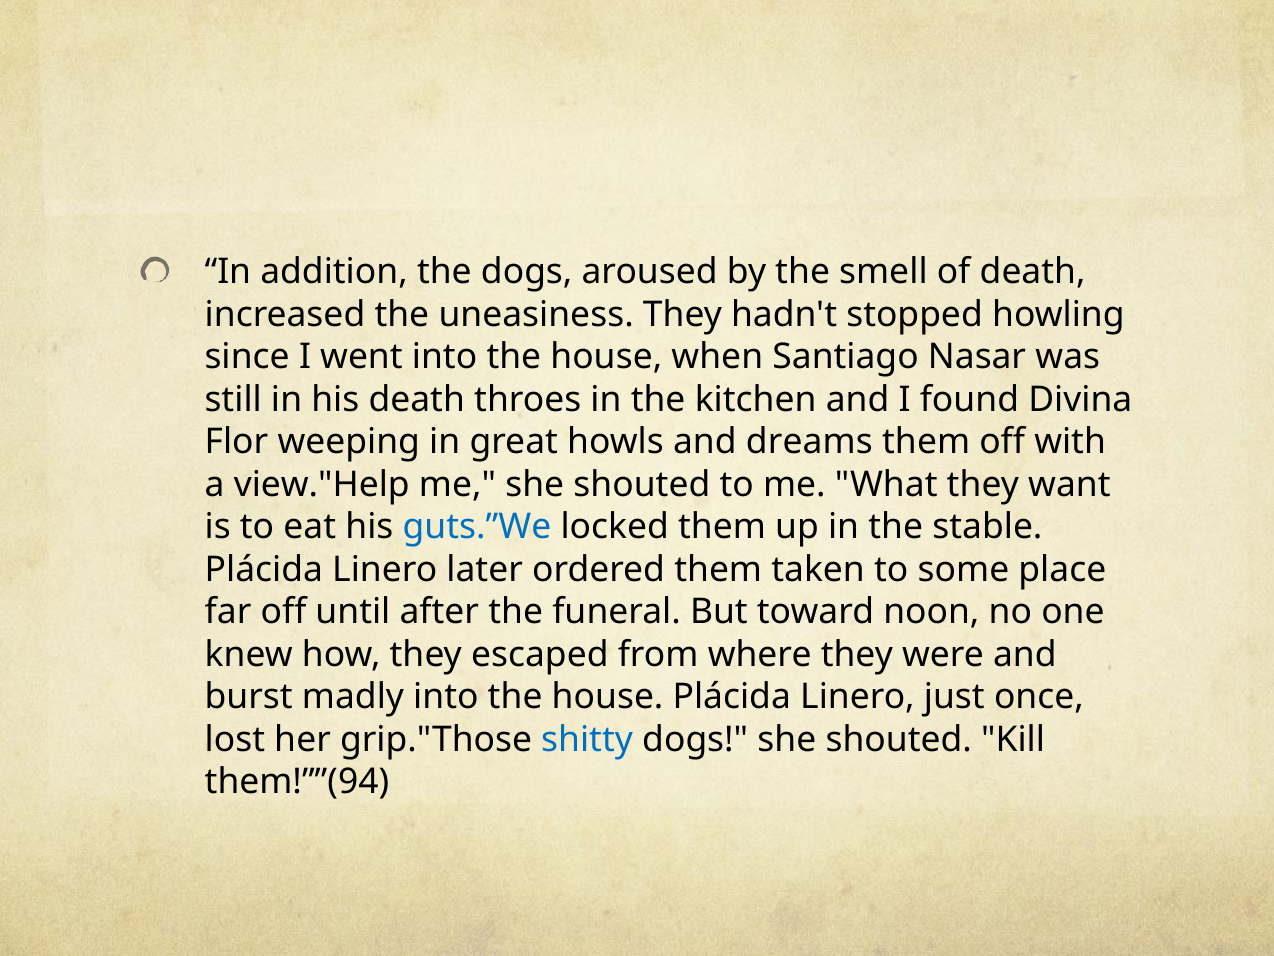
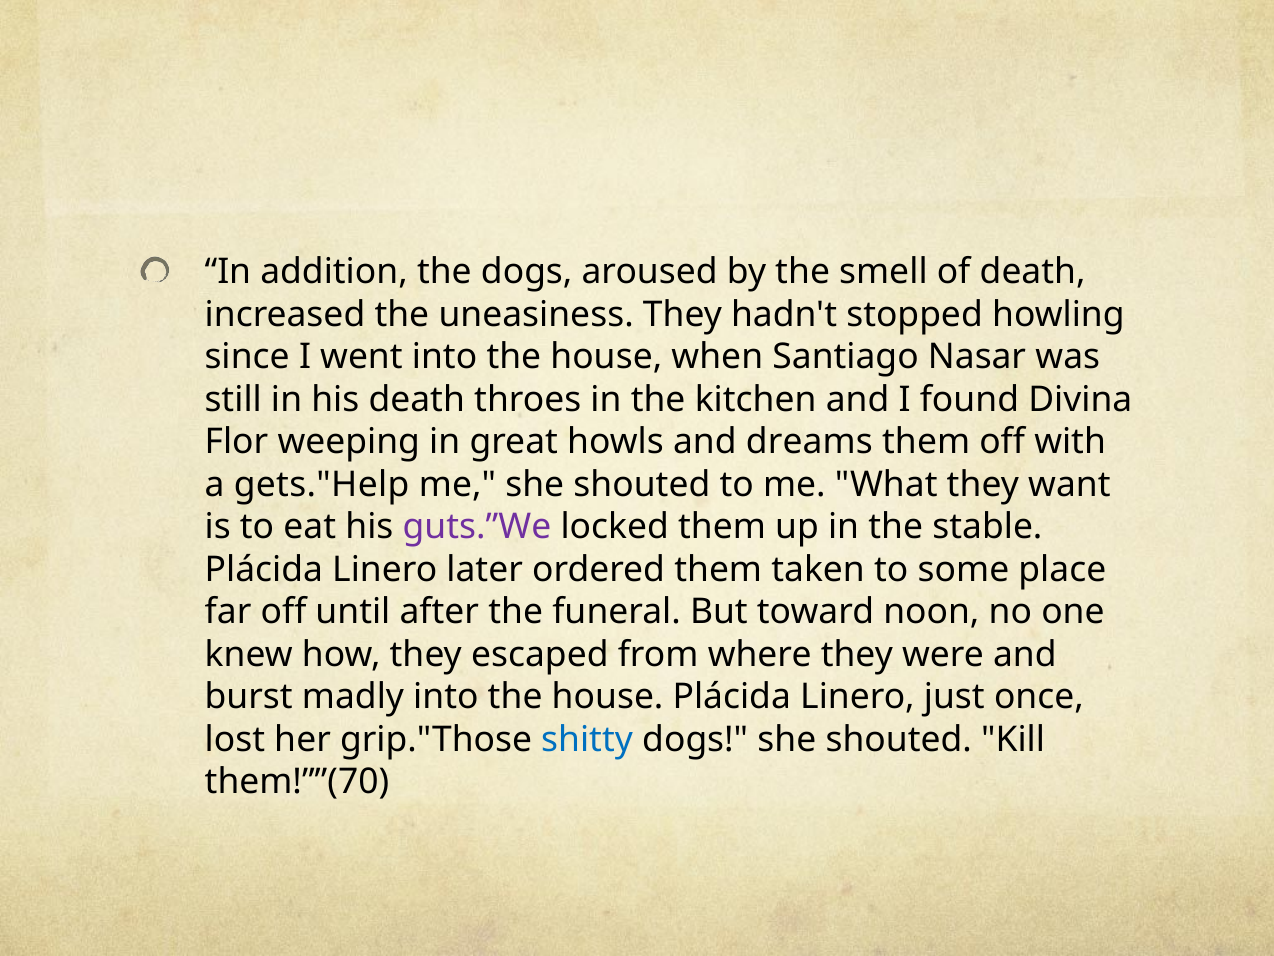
view."Help: view."Help -> gets."Help
guts.”We colour: blue -> purple
them!””(94: them!””(94 -> them!””(70
